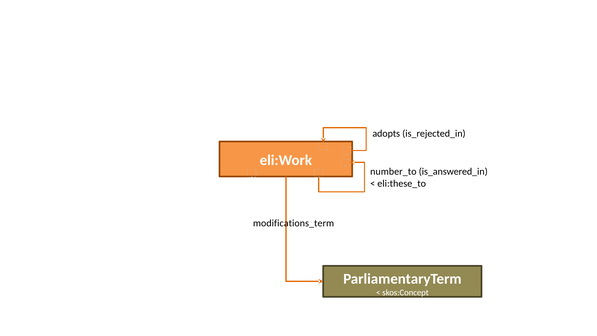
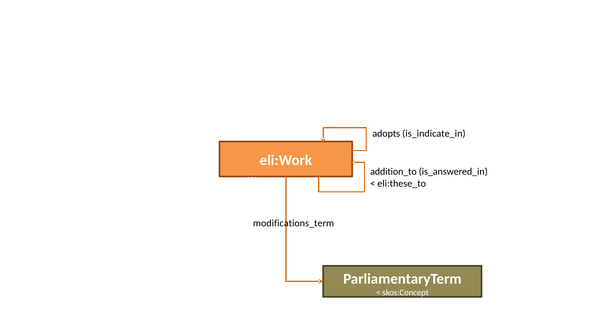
is_rejected_in: is_rejected_in -> is_indicate_in
number_to: number_to -> addition_to
